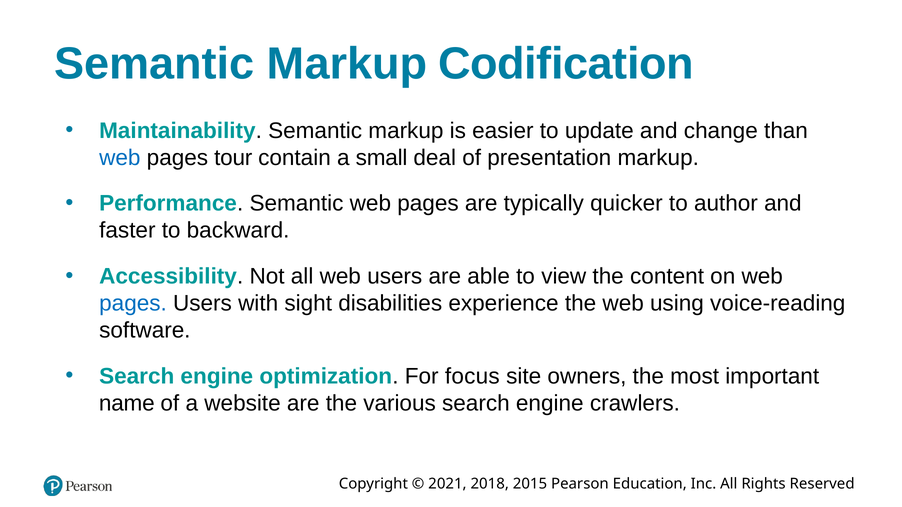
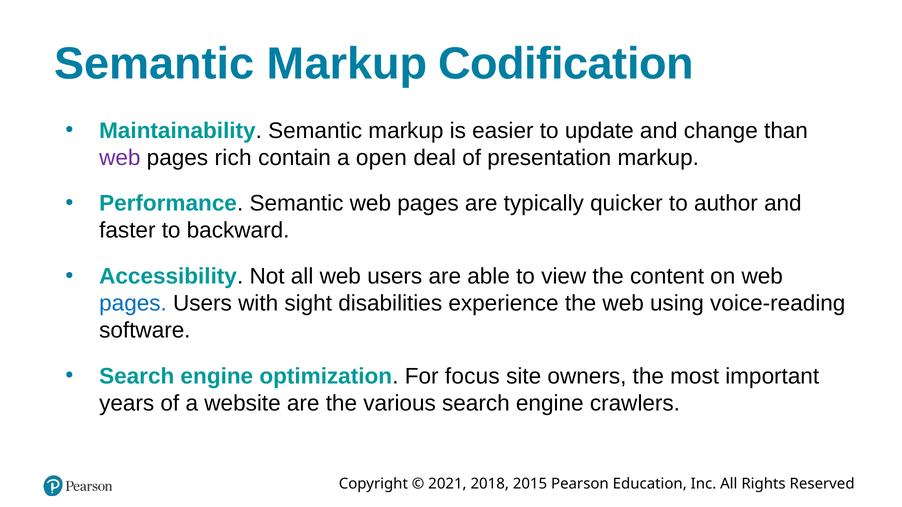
web at (120, 158) colour: blue -> purple
tour: tour -> rich
small: small -> open
name: name -> years
